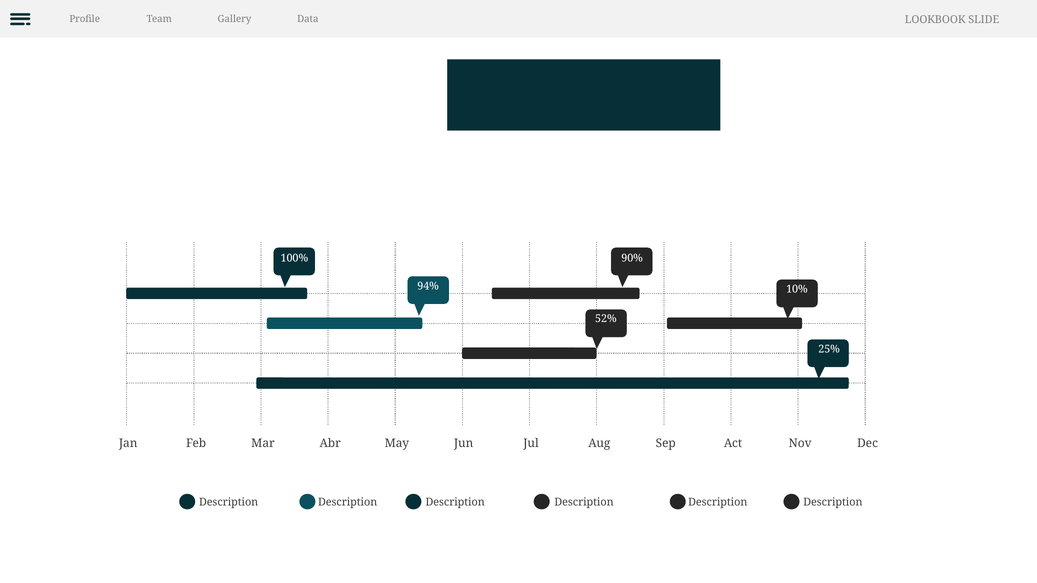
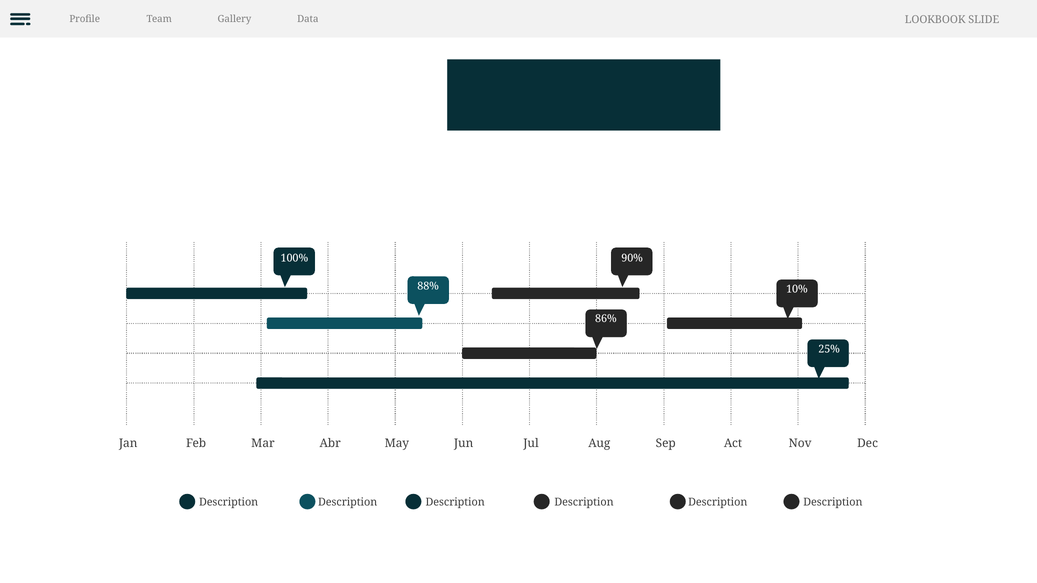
94%: 94% -> 88%
52%: 52% -> 86%
